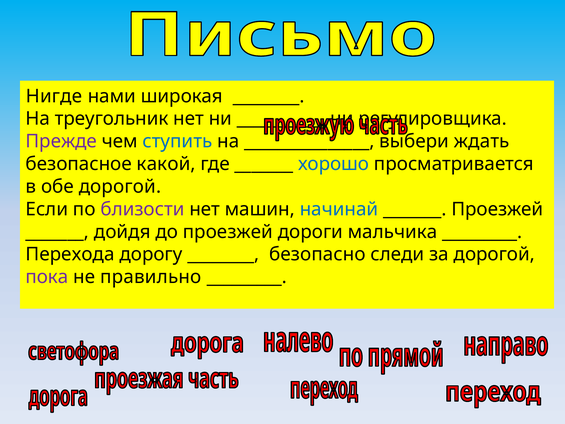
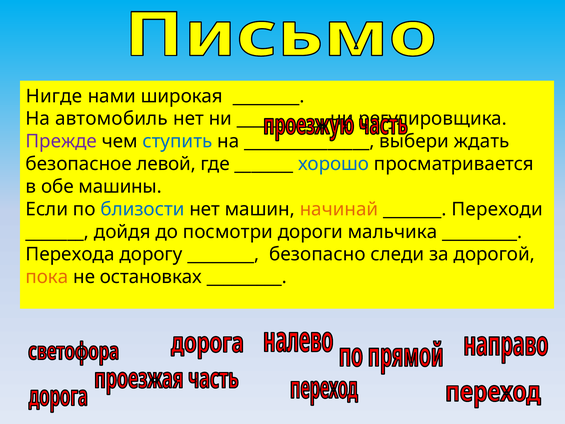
треугольник: треугольник -> автомобиль
какой: какой -> левой
обе дорогой: дорогой -> машины
близости colour: purple -> blue
начинай colour: blue -> orange
Проезжей at (497, 209): Проезжей -> Переходи
до проезжей: проезжей -> посмотри
пока colour: purple -> orange
правильно: правильно -> остановках
